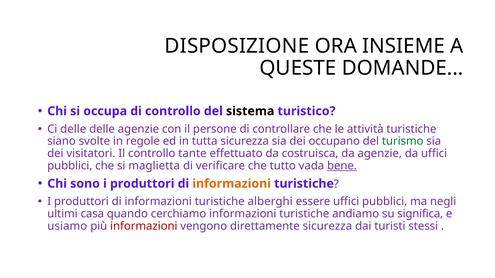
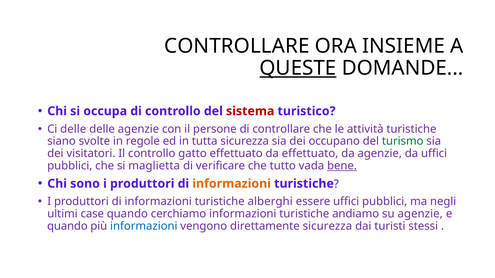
DISPOSIZIONE at (237, 46): DISPOSIZIONE -> CONTROLLARE
QUESTE underline: none -> present
sistema colour: black -> red
tante: tante -> gatto
da costruisca: costruisca -> effettuato
casa: casa -> case
su significa: significa -> agenzie
usiamo at (67, 226): usiamo -> quando
informazioni at (144, 226) colour: red -> blue
